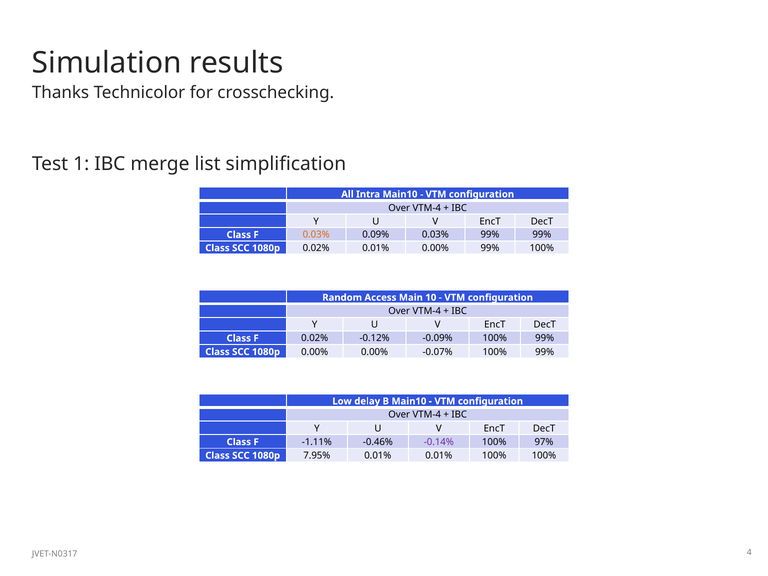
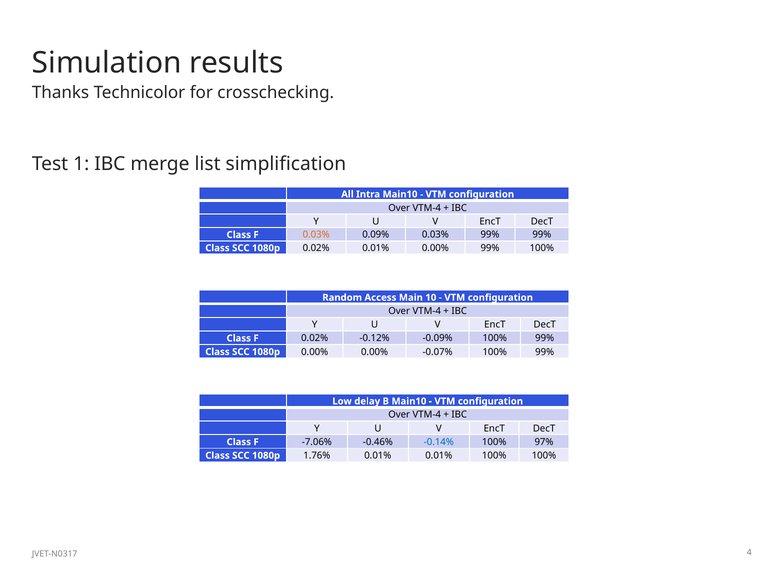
-1.11%: -1.11% -> -7.06%
-0.14% colour: purple -> blue
7.95%: 7.95% -> 1.76%
